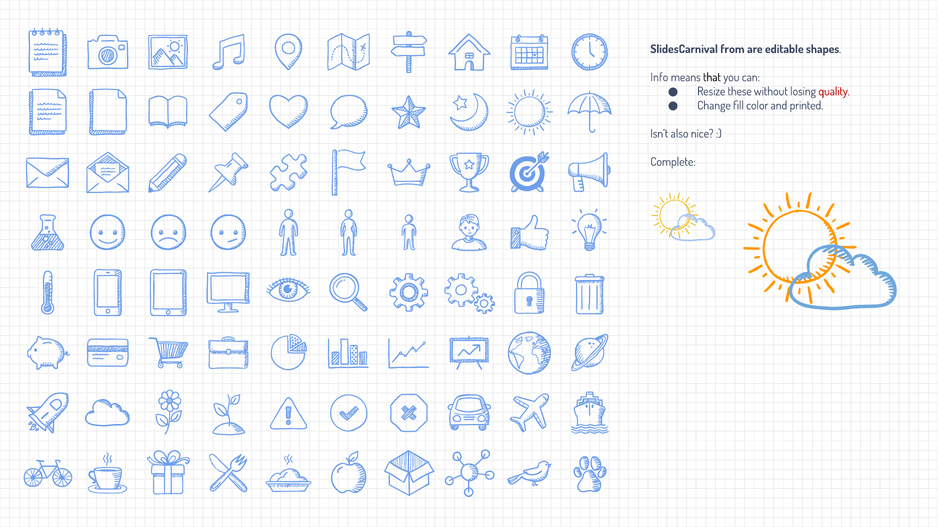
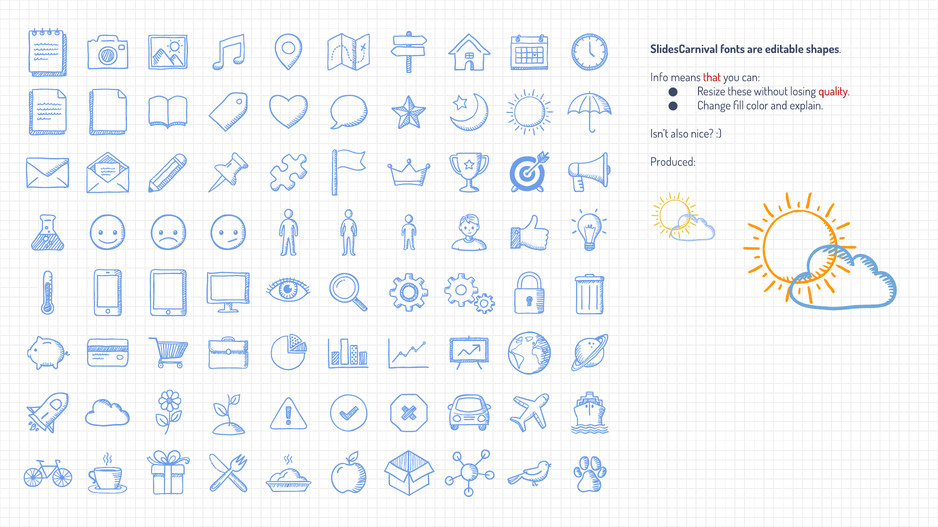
from: from -> fonts
that colour: black -> red
printed: printed -> explain
Complete: Complete -> Produced
